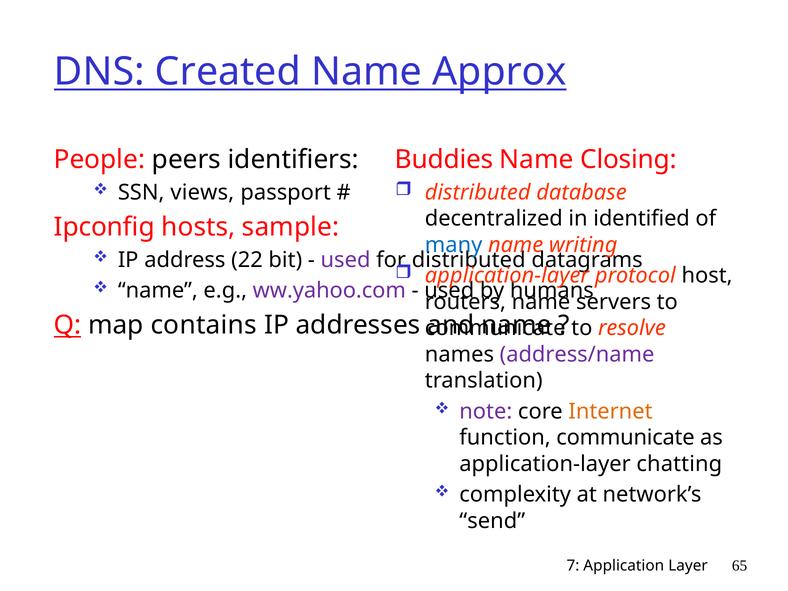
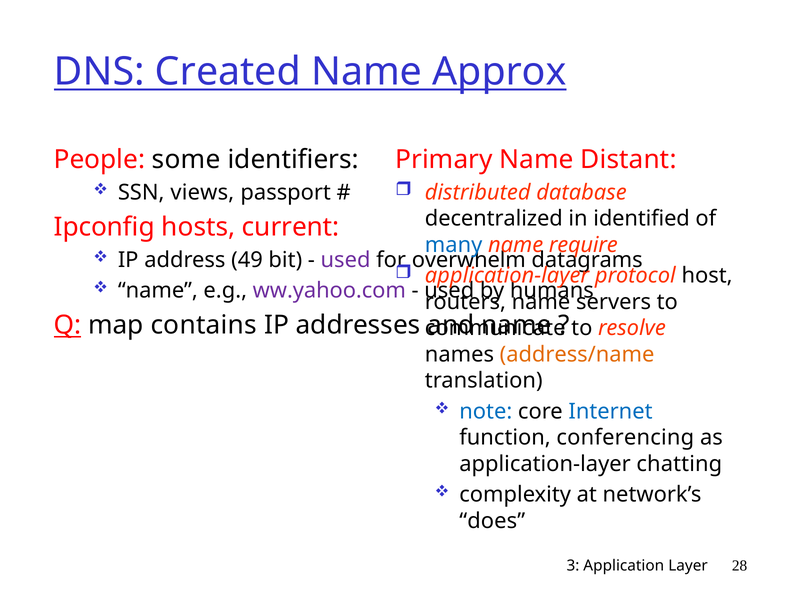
peers: peers -> some
Buddies: Buddies -> Primary
Closing: Closing -> Distant
sample: sample -> current
writing: writing -> require
22: 22 -> 49
for distributed: distributed -> overwhelm
address/name colour: purple -> orange
note colour: purple -> blue
Internet colour: orange -> blue
function communicate: communicate -> conferencing
send: send -> does
7: 7 -> 3
65: 65 -> 28
